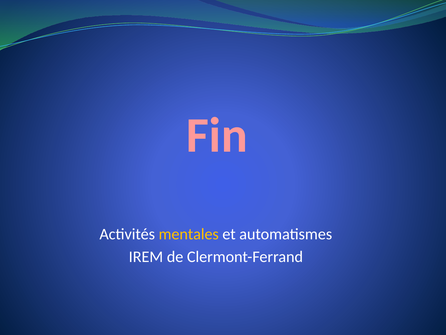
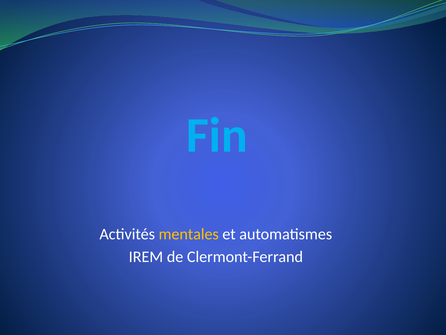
Fin colour: pink -> light blue
